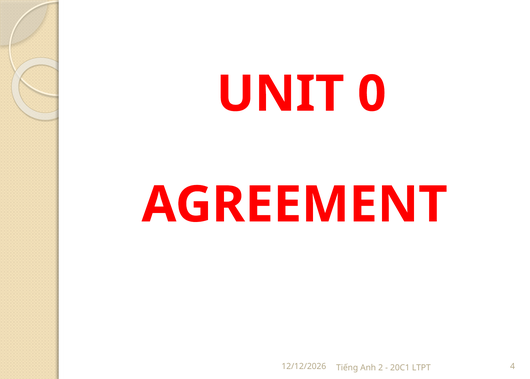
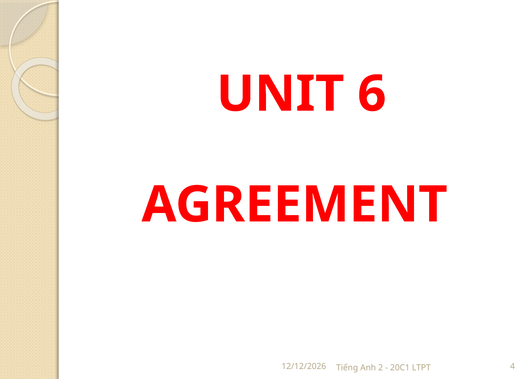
0: 0 -> 6
